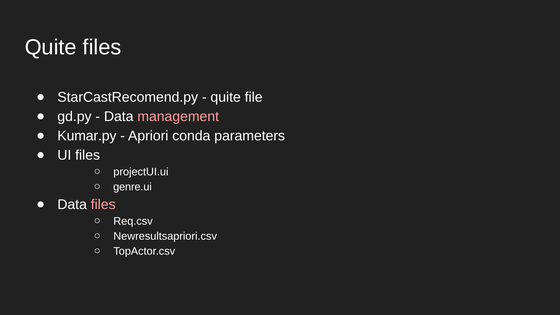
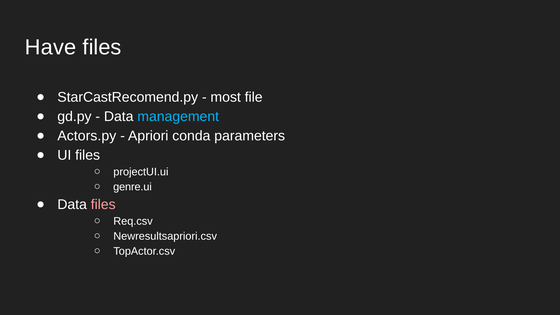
Quite at (51, 47): Quite -> Have
quite at (226, 97): quite -> most
management colour: pink -> light blue
Kumar.py: Kumar.py -> Actors.py
